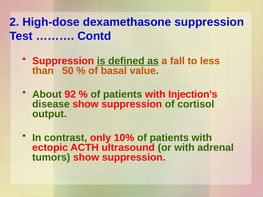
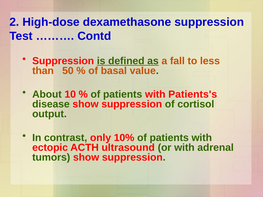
92: 92 -> 10
Injection's: Injection's -> Patients's
